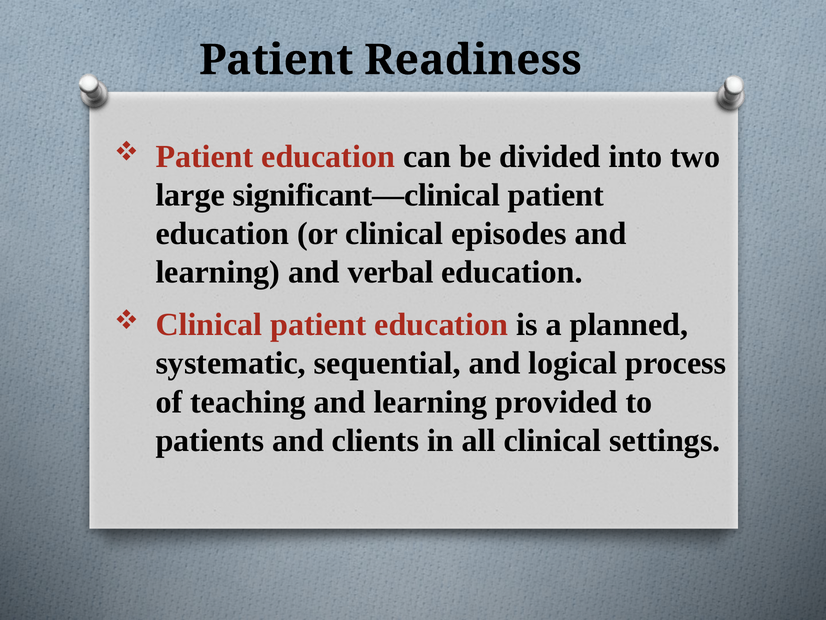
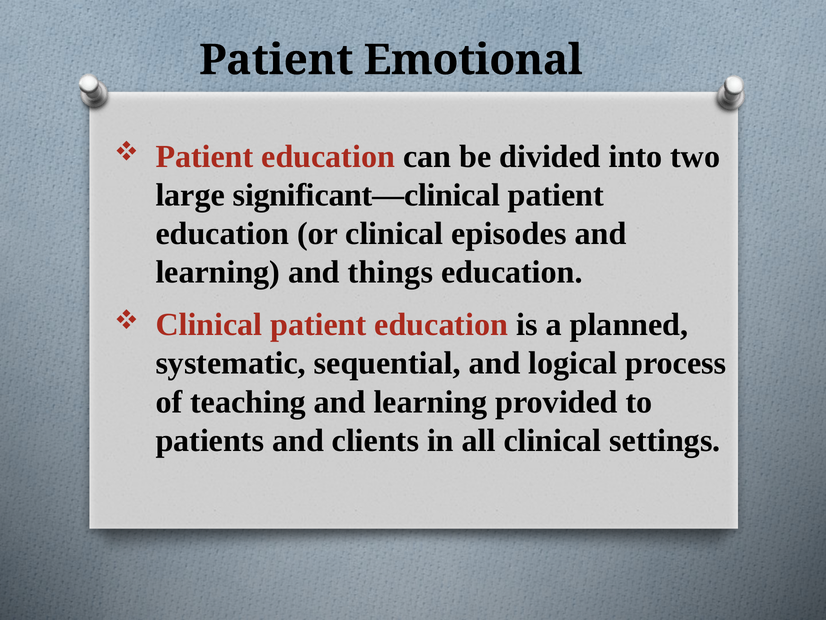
Readiness: Readiness -> Emotional
verbal: verbal -> things
